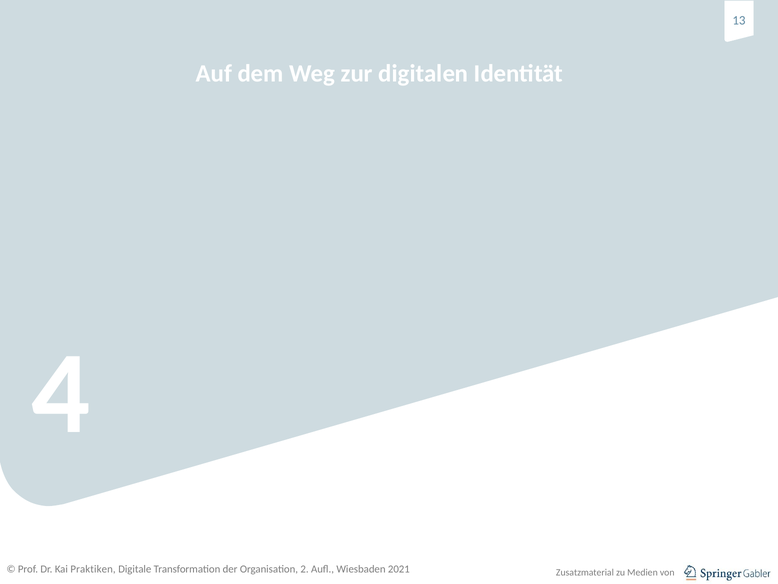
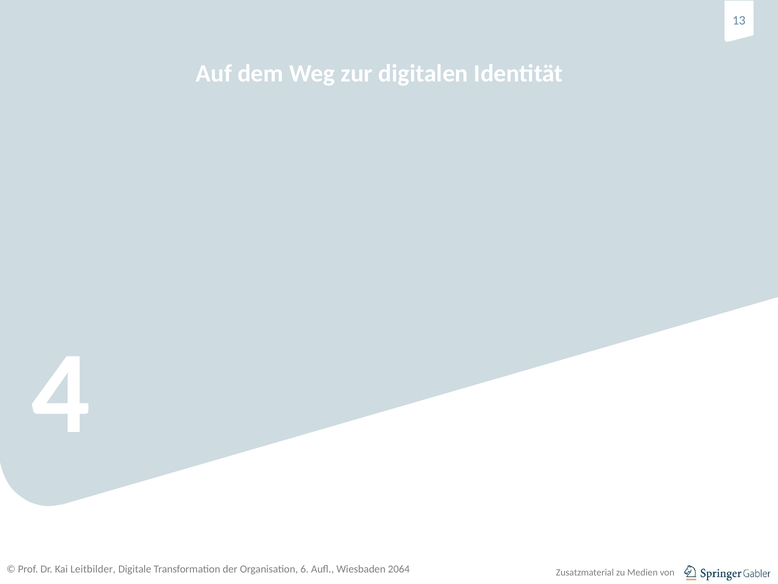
Praktiken: Praktiken -> Leitbilder
2: 2 -> 6
2021: 2021 -> 2064
